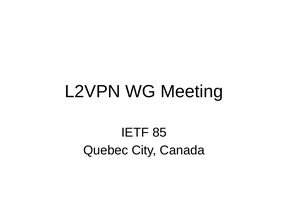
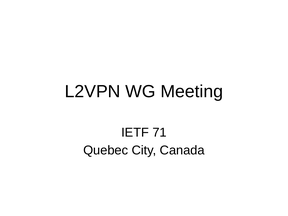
85: 85 -> 71
